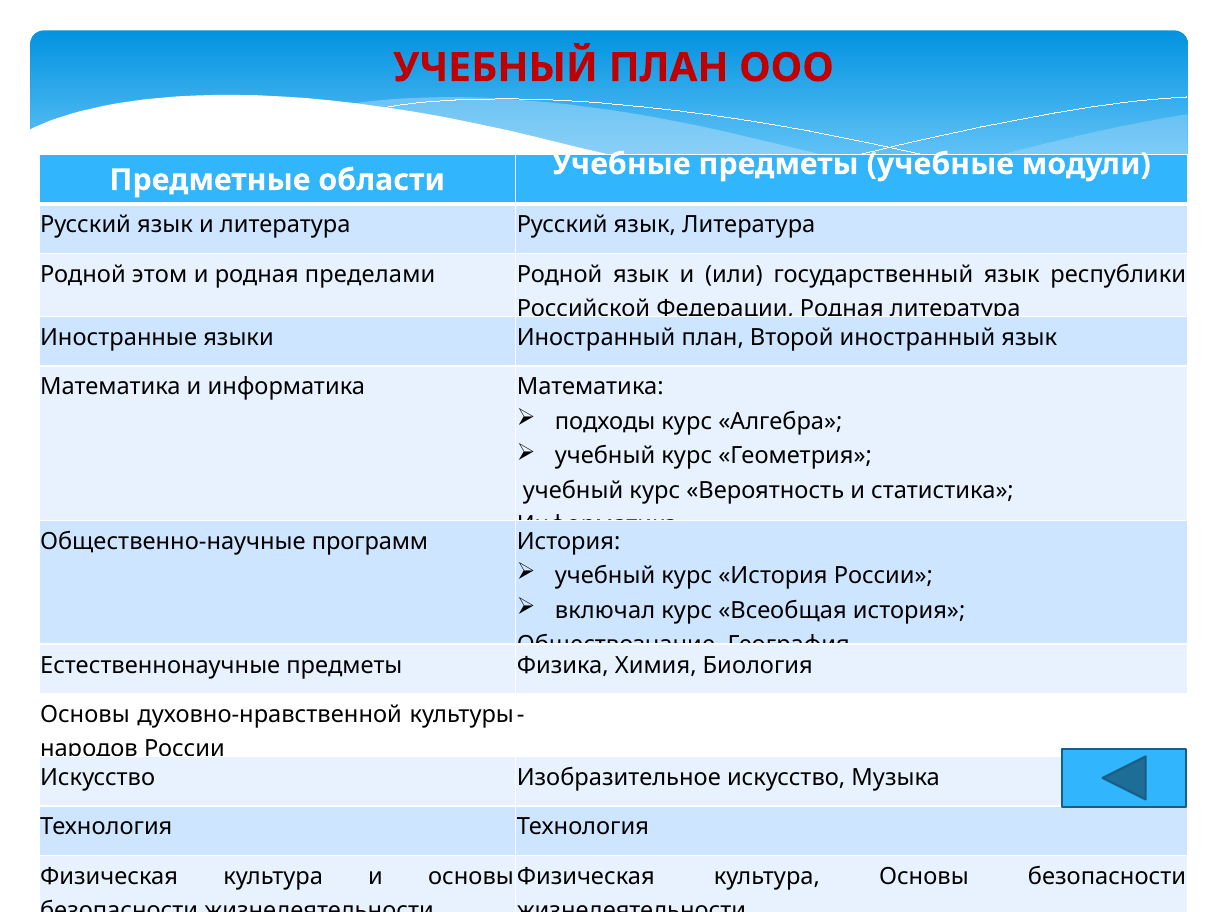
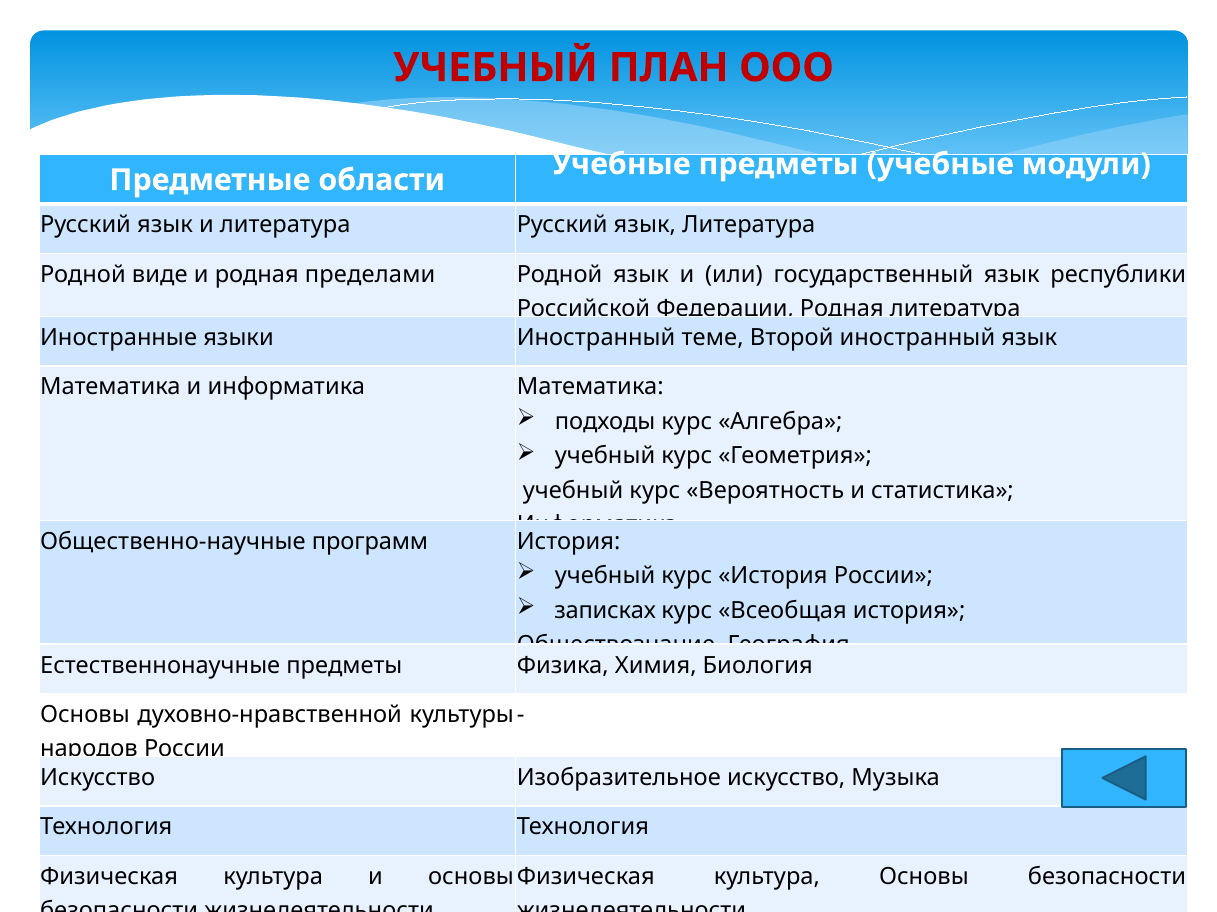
этом: этом -> виде
Иностранный план: план -> теме
включал: включал -> записках
